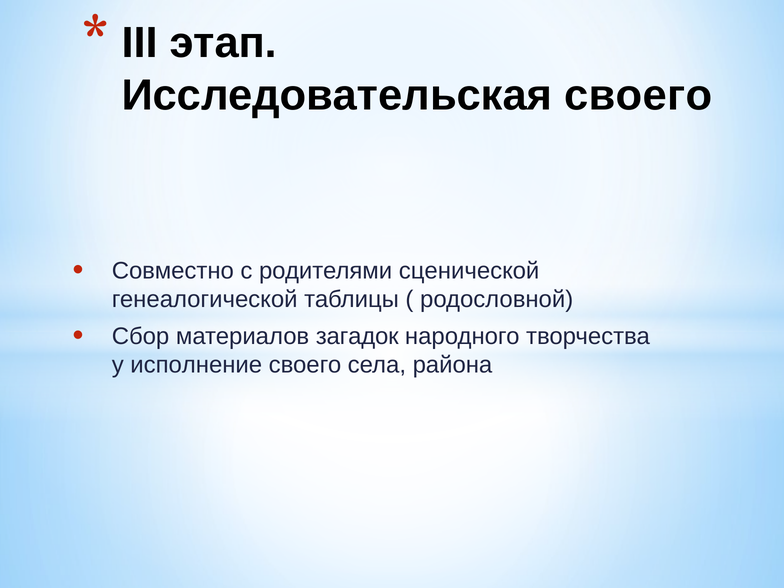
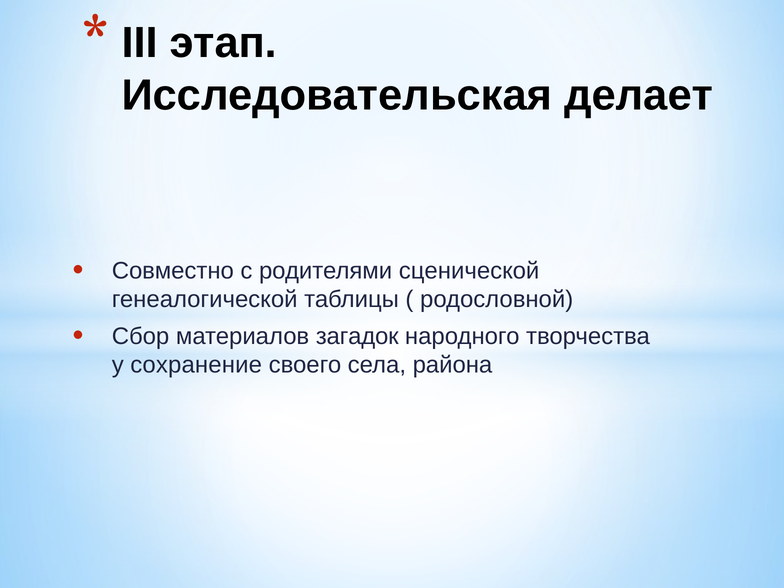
Исследовательская своего: своего -> делает
исполнение: исполнение -> сохранение
